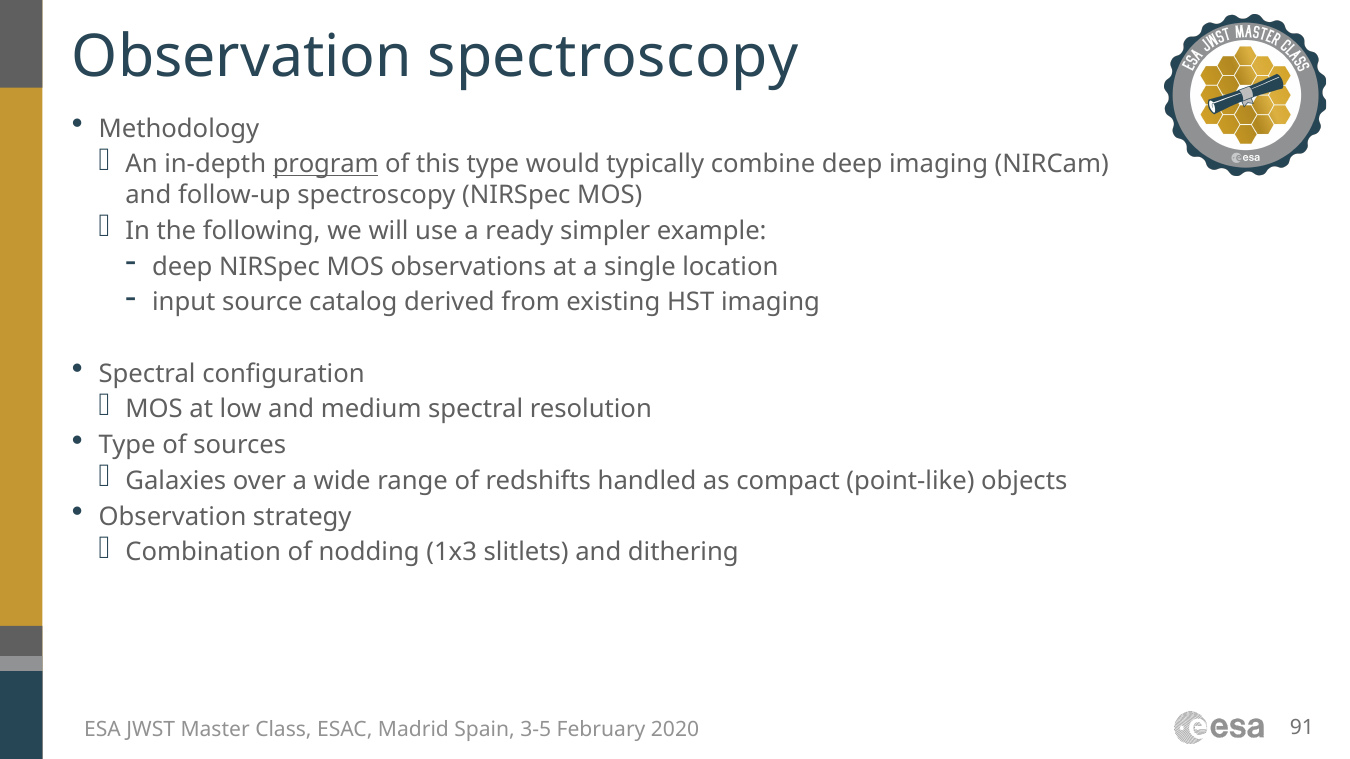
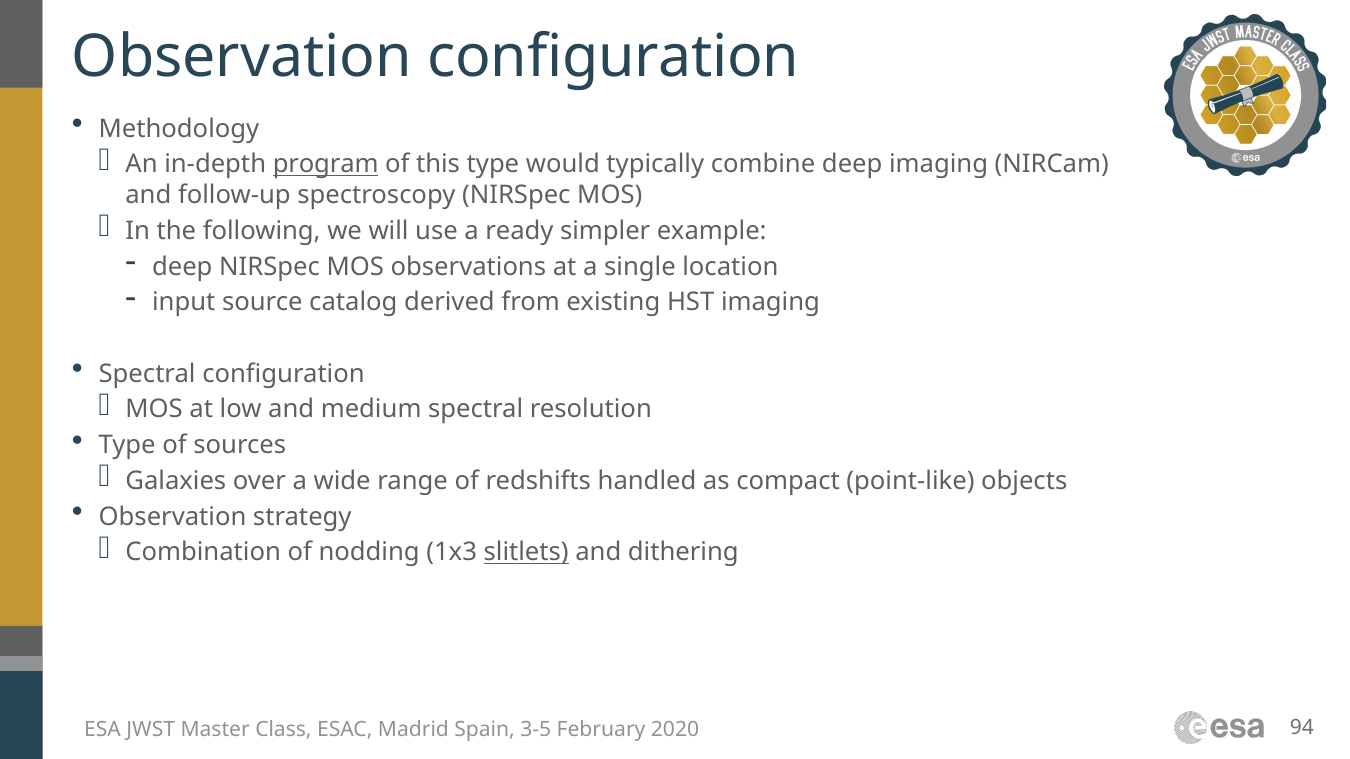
Observation spectroscopy: spectroscopy -> configuration
slitlets underline: none -> present
91: 91 -> 94
